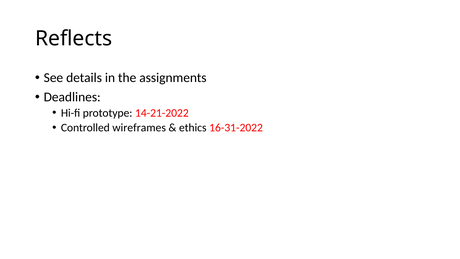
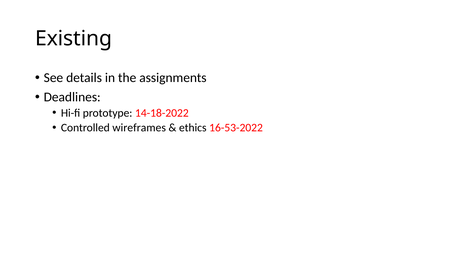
Reflects: Reflects -> Existing
14-21-2022: 14-21-2022 -> 14-18-2022
16-31-2022: 16-31-2022 -> 16-53-2022
